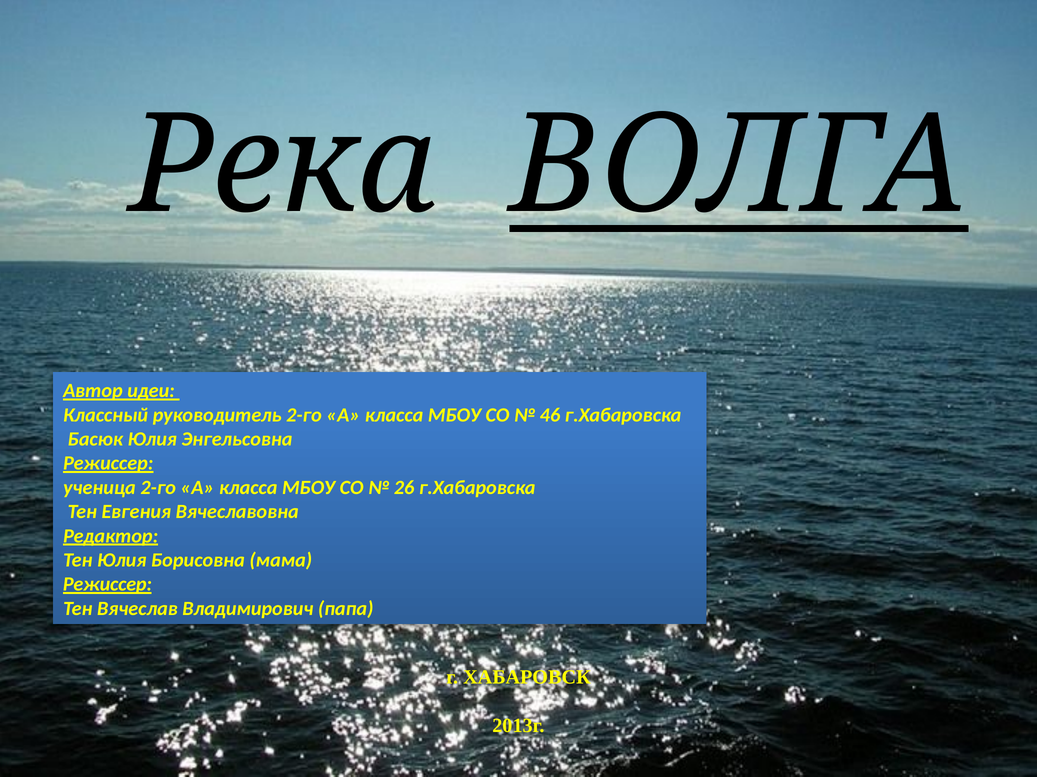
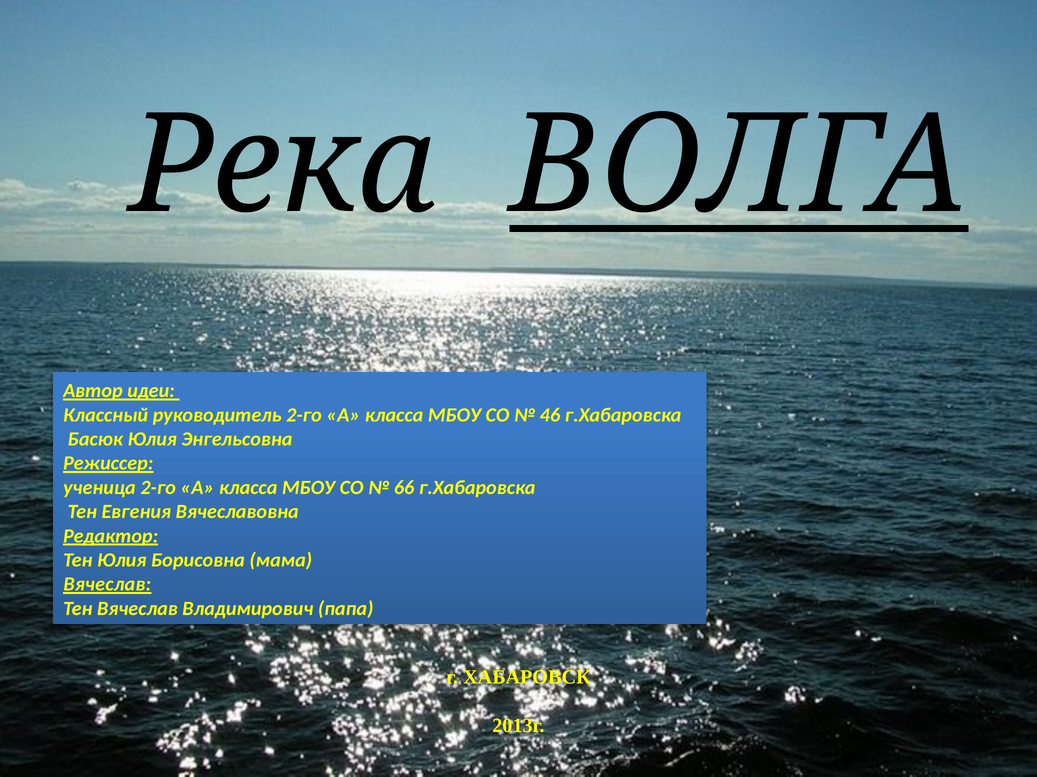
26: 26 -> 66
Режиссер at (107, 585): Режиссер -> Вячеслав
